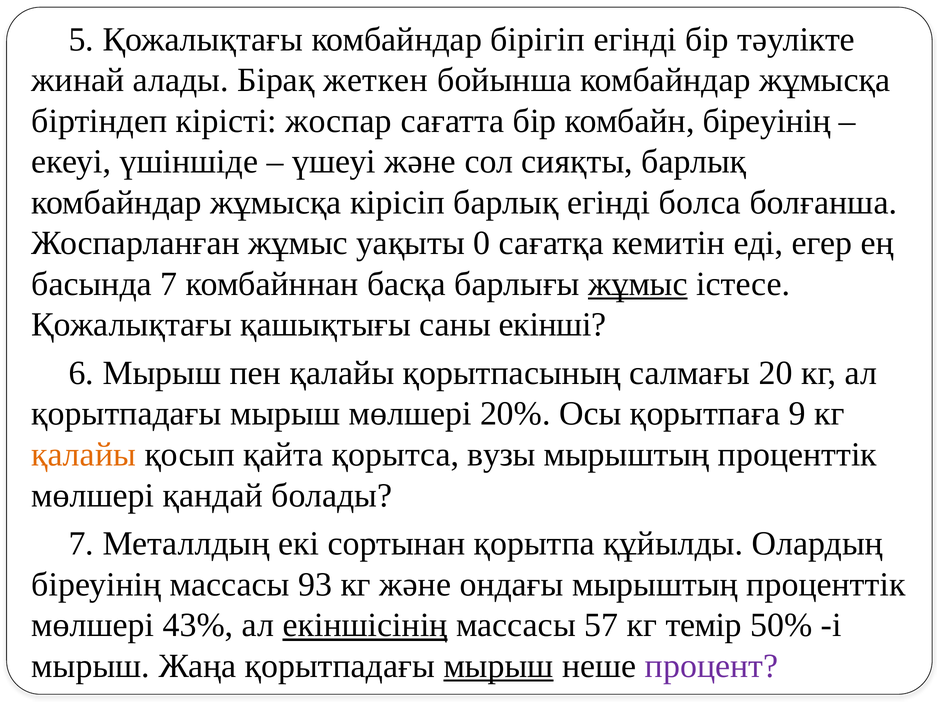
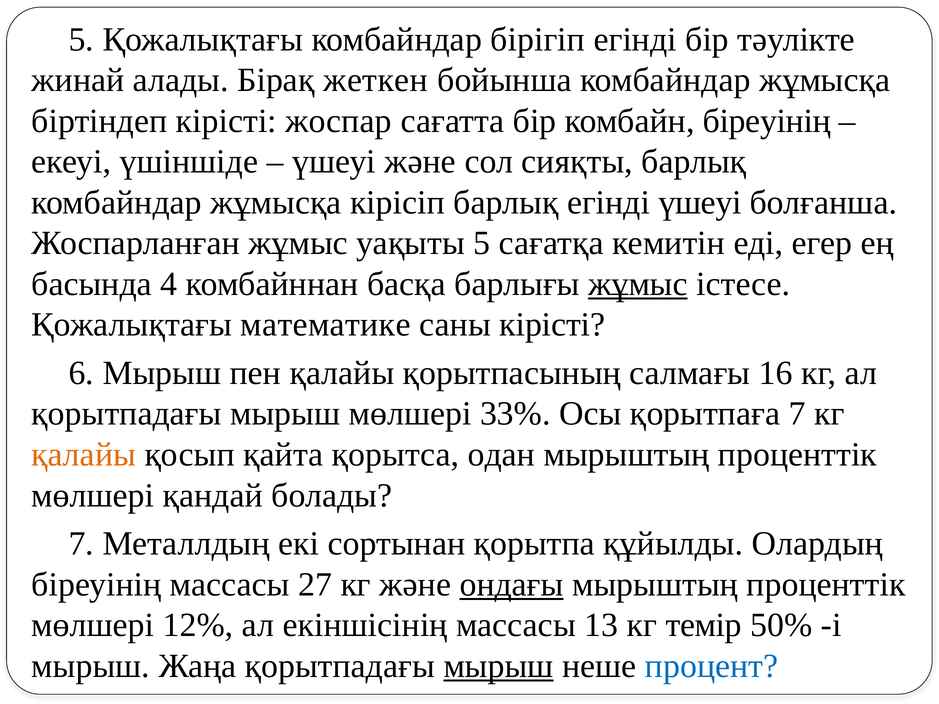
егінді болса: болса -> үшеуі
уақыты 0: 0 -> 5
басында 7: 7 -> 4
қашықтығы: қашықтығы -> математике
саны екінші: екінші -> кірісті
20: 20 -> 16
20%: 20% -> 33%
қорытпаға 9: 9 -> 7
вузы: вузы -> одан
93: 93 -> 27
ондағы underline: none -> present
43%: 43% -> 12%
екіншісінің underline: present -> none
57: 57 -> 13
процент colour: purple -> blue
